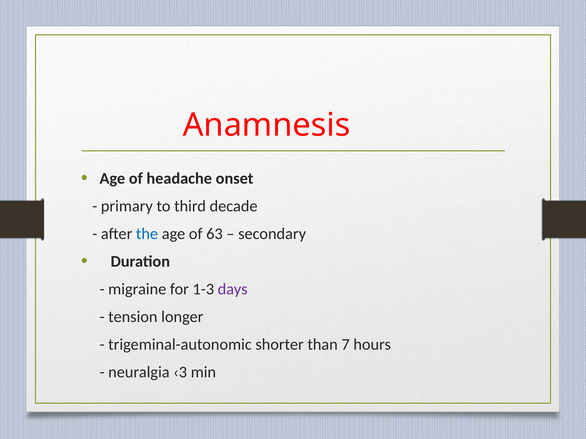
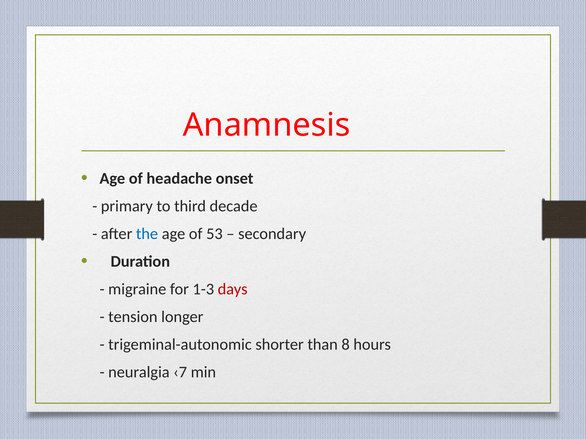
63: 63 -> 53
days colour: purple -> red
7: 7 -> 8
‹3: ‹3 -> ‹7
